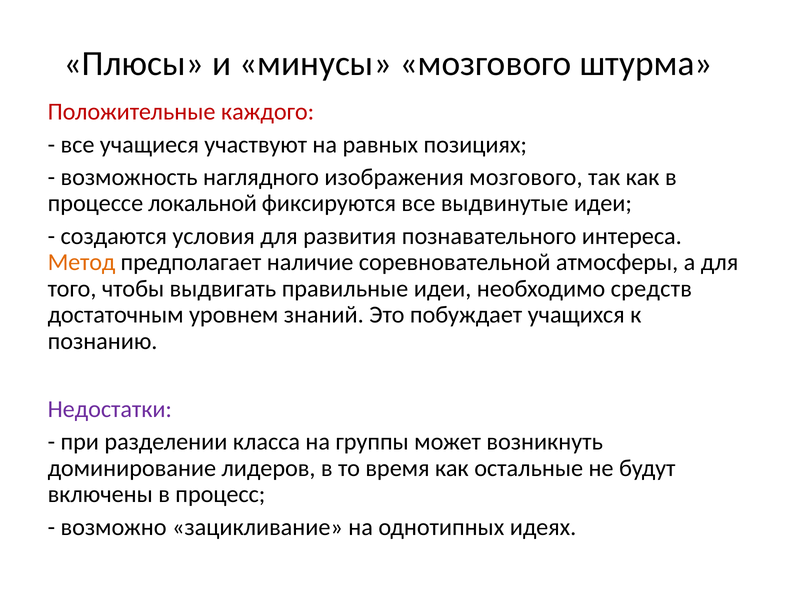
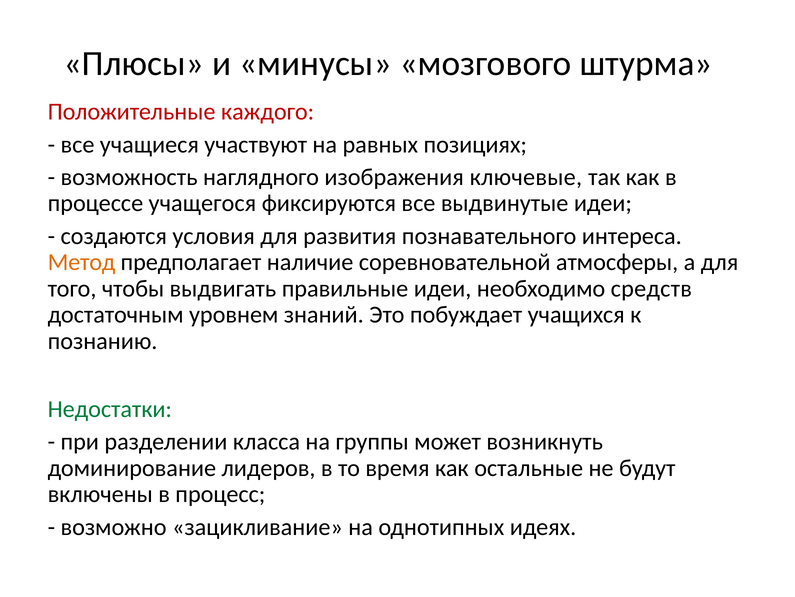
изображения мозгового: мозгового -> ключевые
локальной: локальной -> учащегося
Недостатки colour: purple -> green
